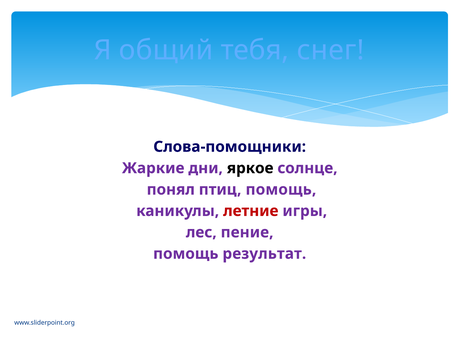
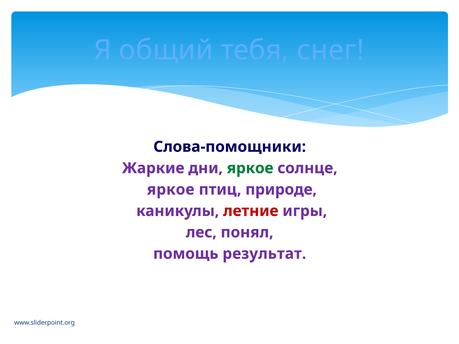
яркое at (250, 168) colour: black -> green
понял at (171, 190): понял -> яркое
птиц помощь: помощь -> природе
пение: пение -> понял
